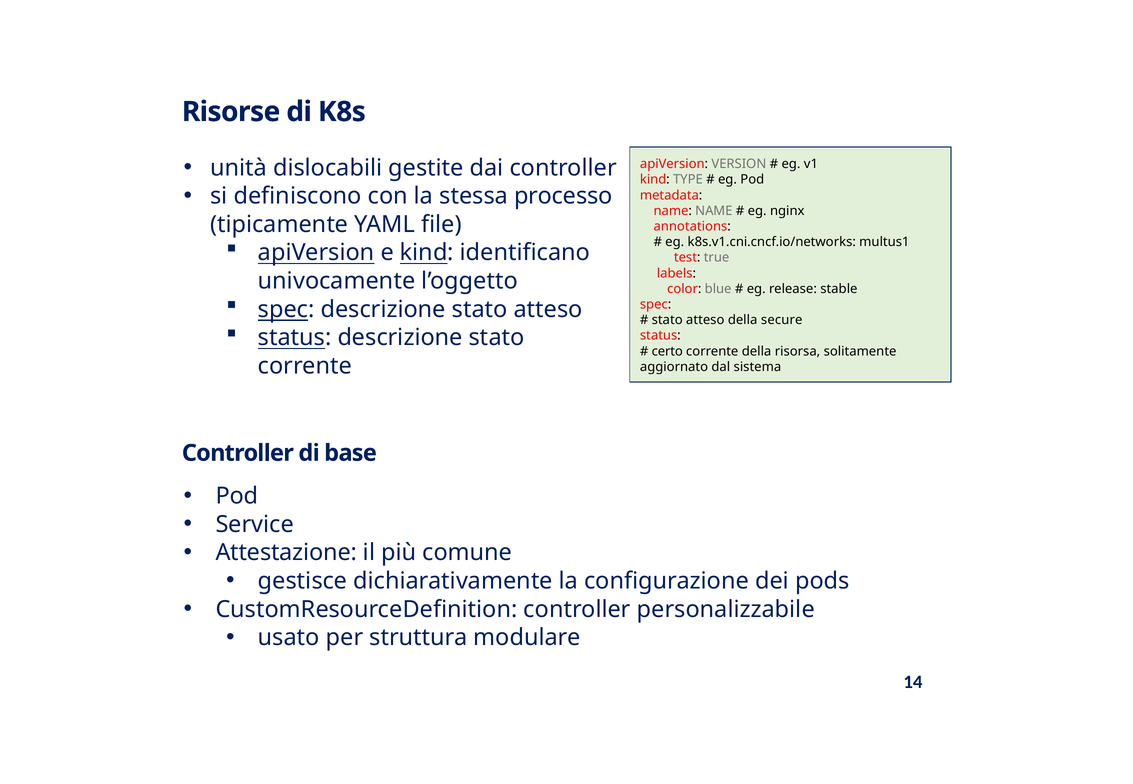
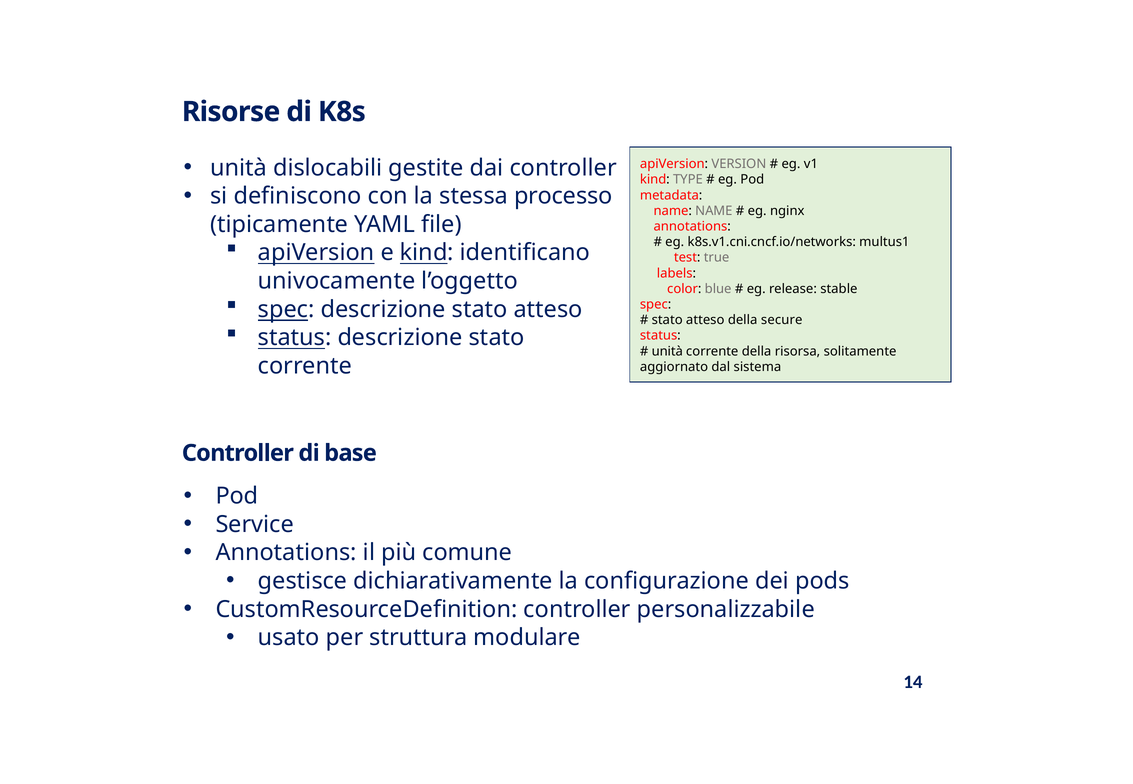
certo at (667, 351): certo -> unità
Attestazione at (286, 553): Attestazione -> Annotations
